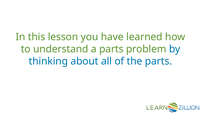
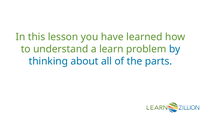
a parts: parts -> learn
